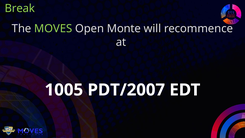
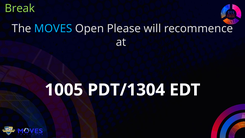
MOVES colour: light green -> light blue
Monte: Monte -> Please
PDT/2007: PDT/2007 -> PDT/1304
